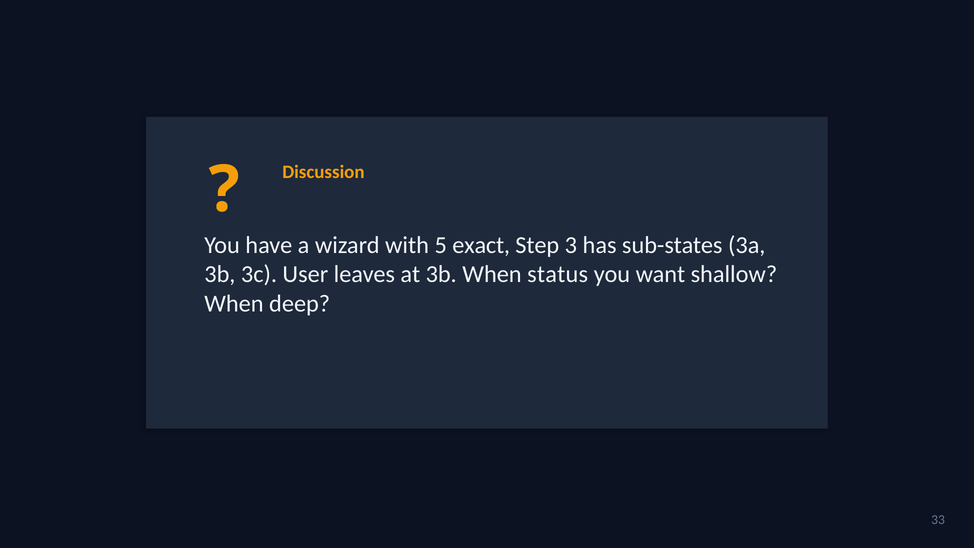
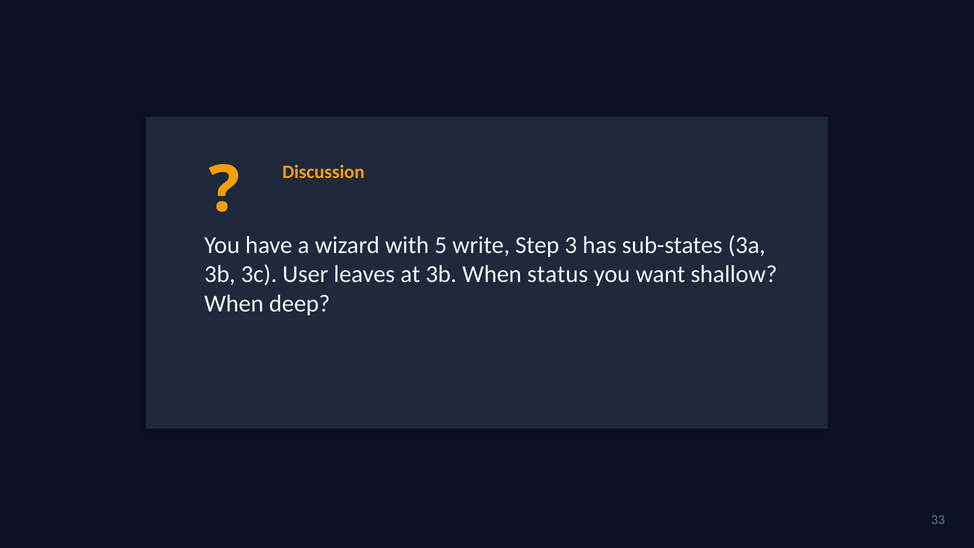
exact: exact -> write
